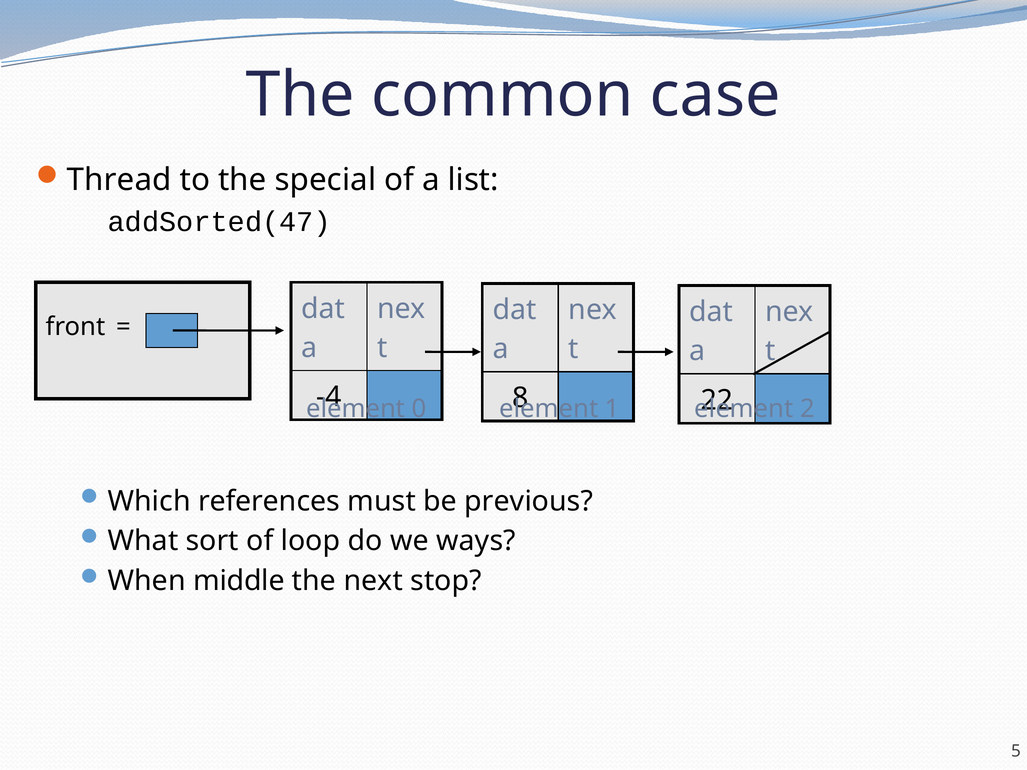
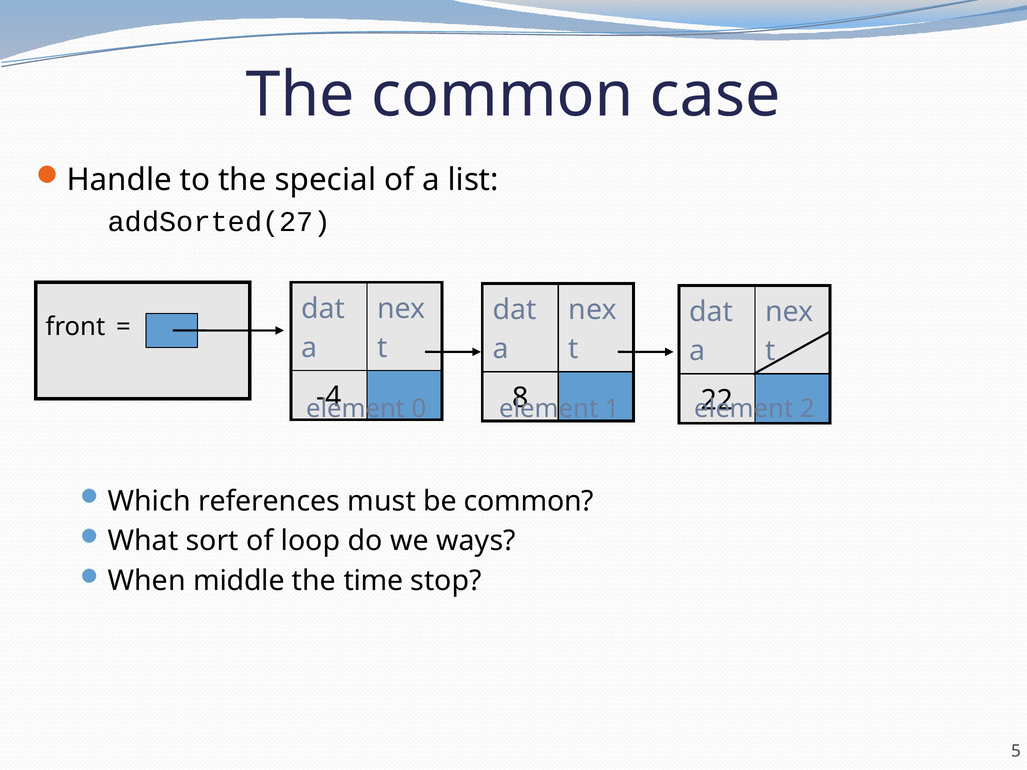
Thread: Thread -> Handle
addSorted(47: addSorted(47 -> addSorted(27
be previous: previous -> common
next: next -> time
